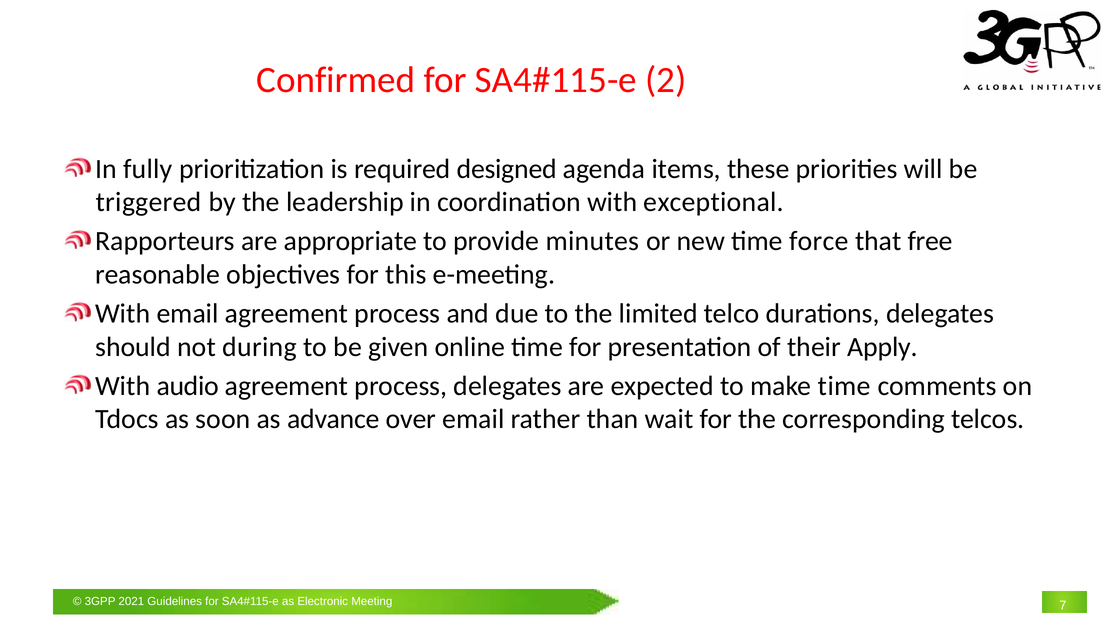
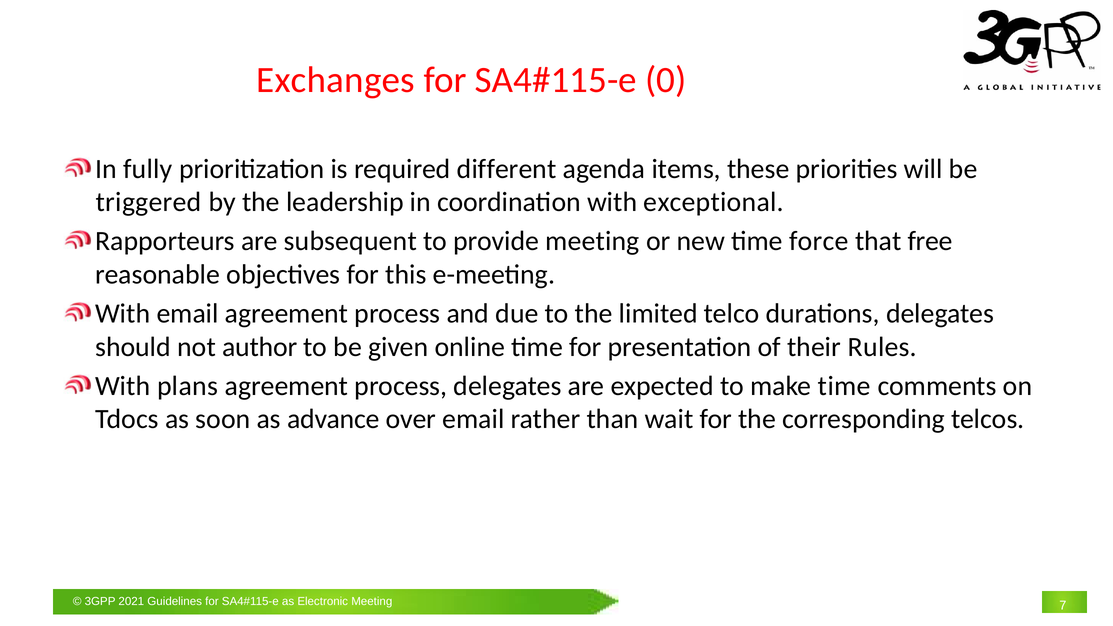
Confirmed: Confirmed -> Exchanges
2: 2 -> 0
designed: designed -> different
appropriate: appropriate -> subsequent
provide minutes: minutes -> meeting
during: during -> author
Apply: Apply -> Rules
audio: audio -> plans
